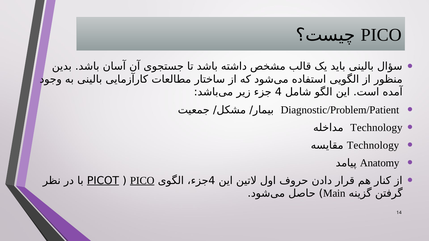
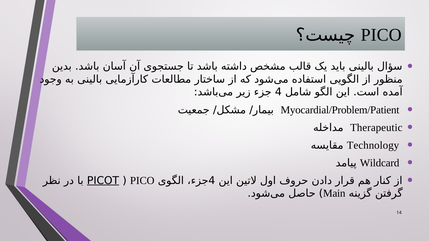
Diagnostic/Problem/Patient: Diagnostic/Problem/Patient -> Myocardial/Problem/Patient
Technology at (376, 128): Technology -> Therapeutic
Anatomy: Anatomy -> Wildcard
PICO at (142, 181) underline: present -> none
